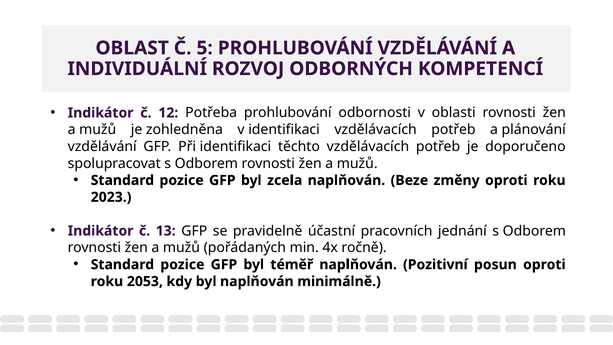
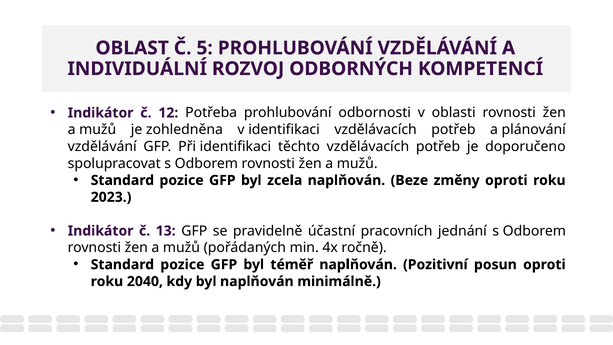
2053: 2053 -> 2040
